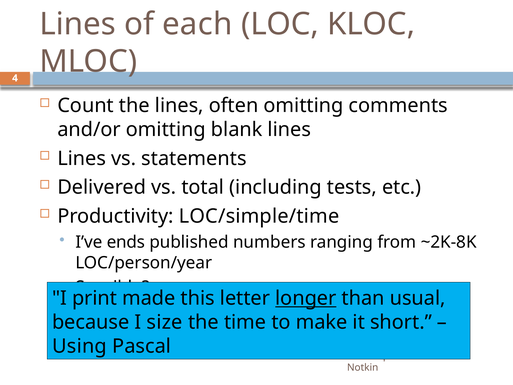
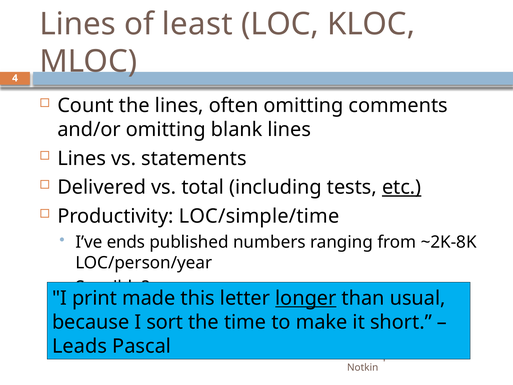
each: each -> least
etc underline: none -> present
size: size -> sort
Using: Using -> Leads
